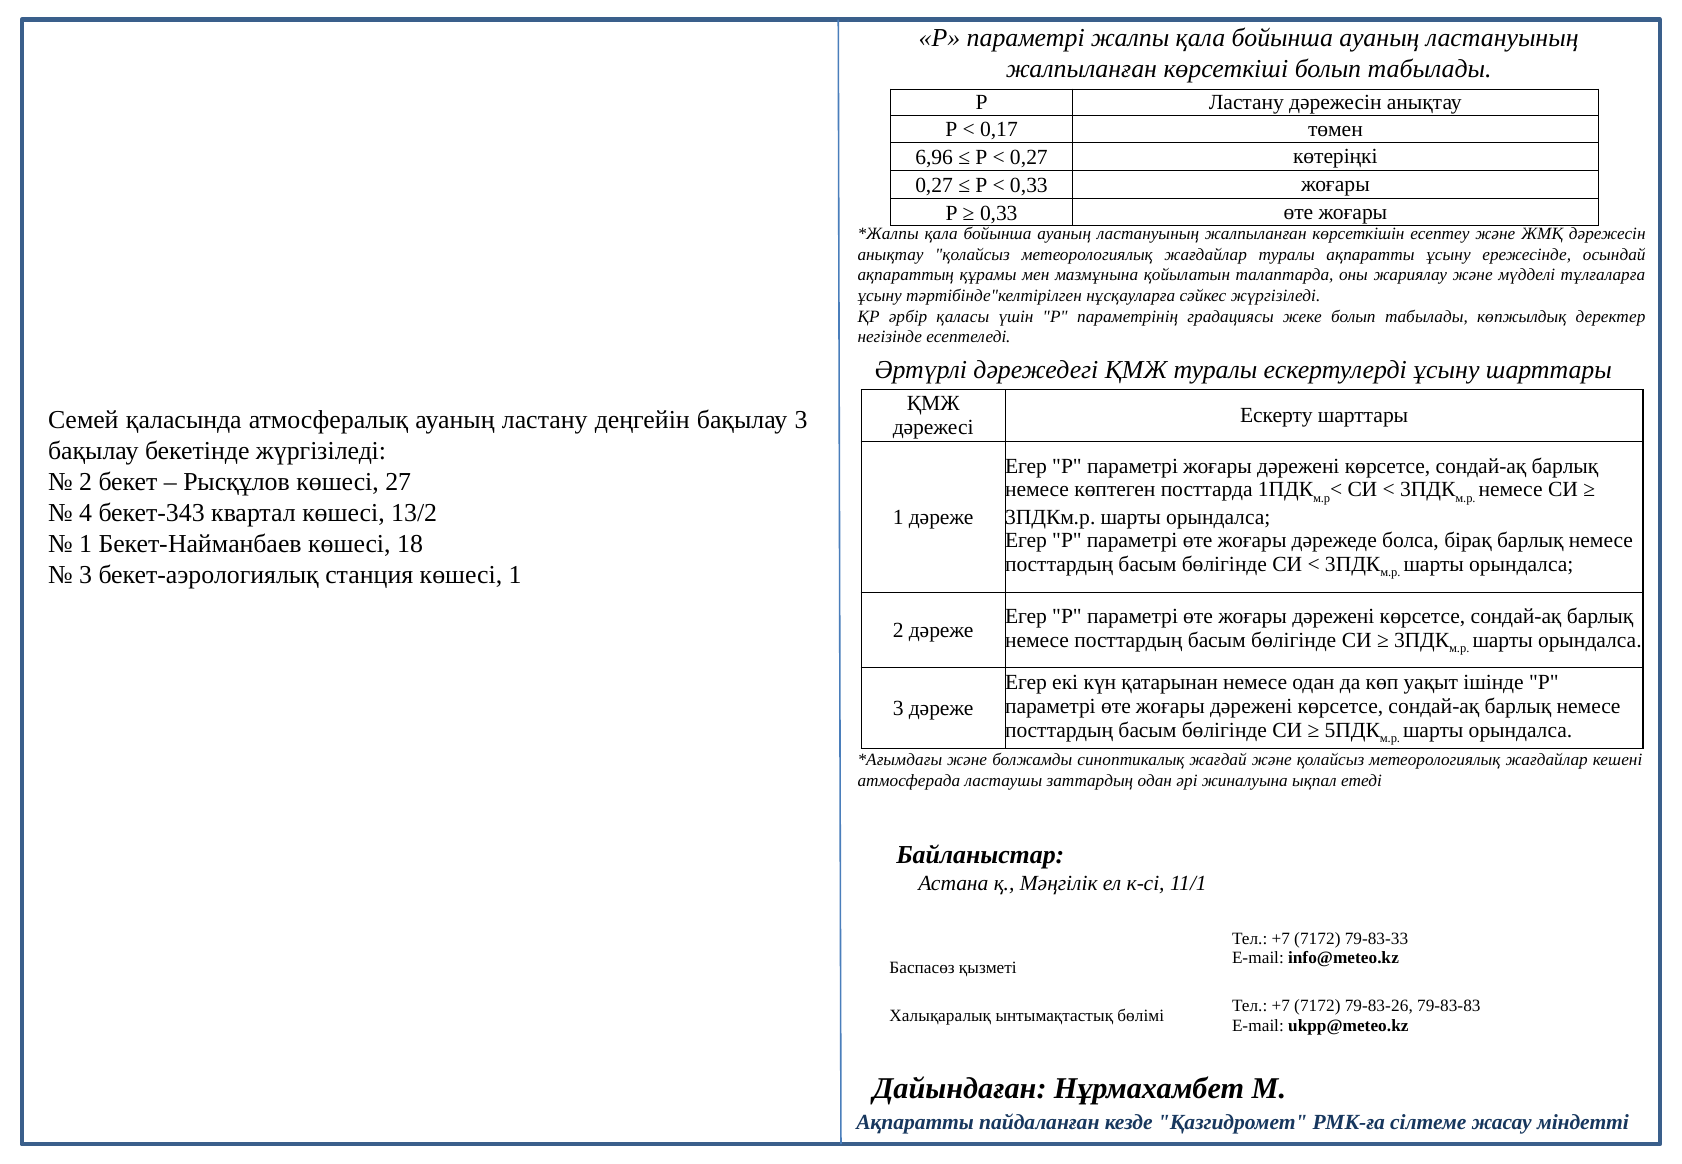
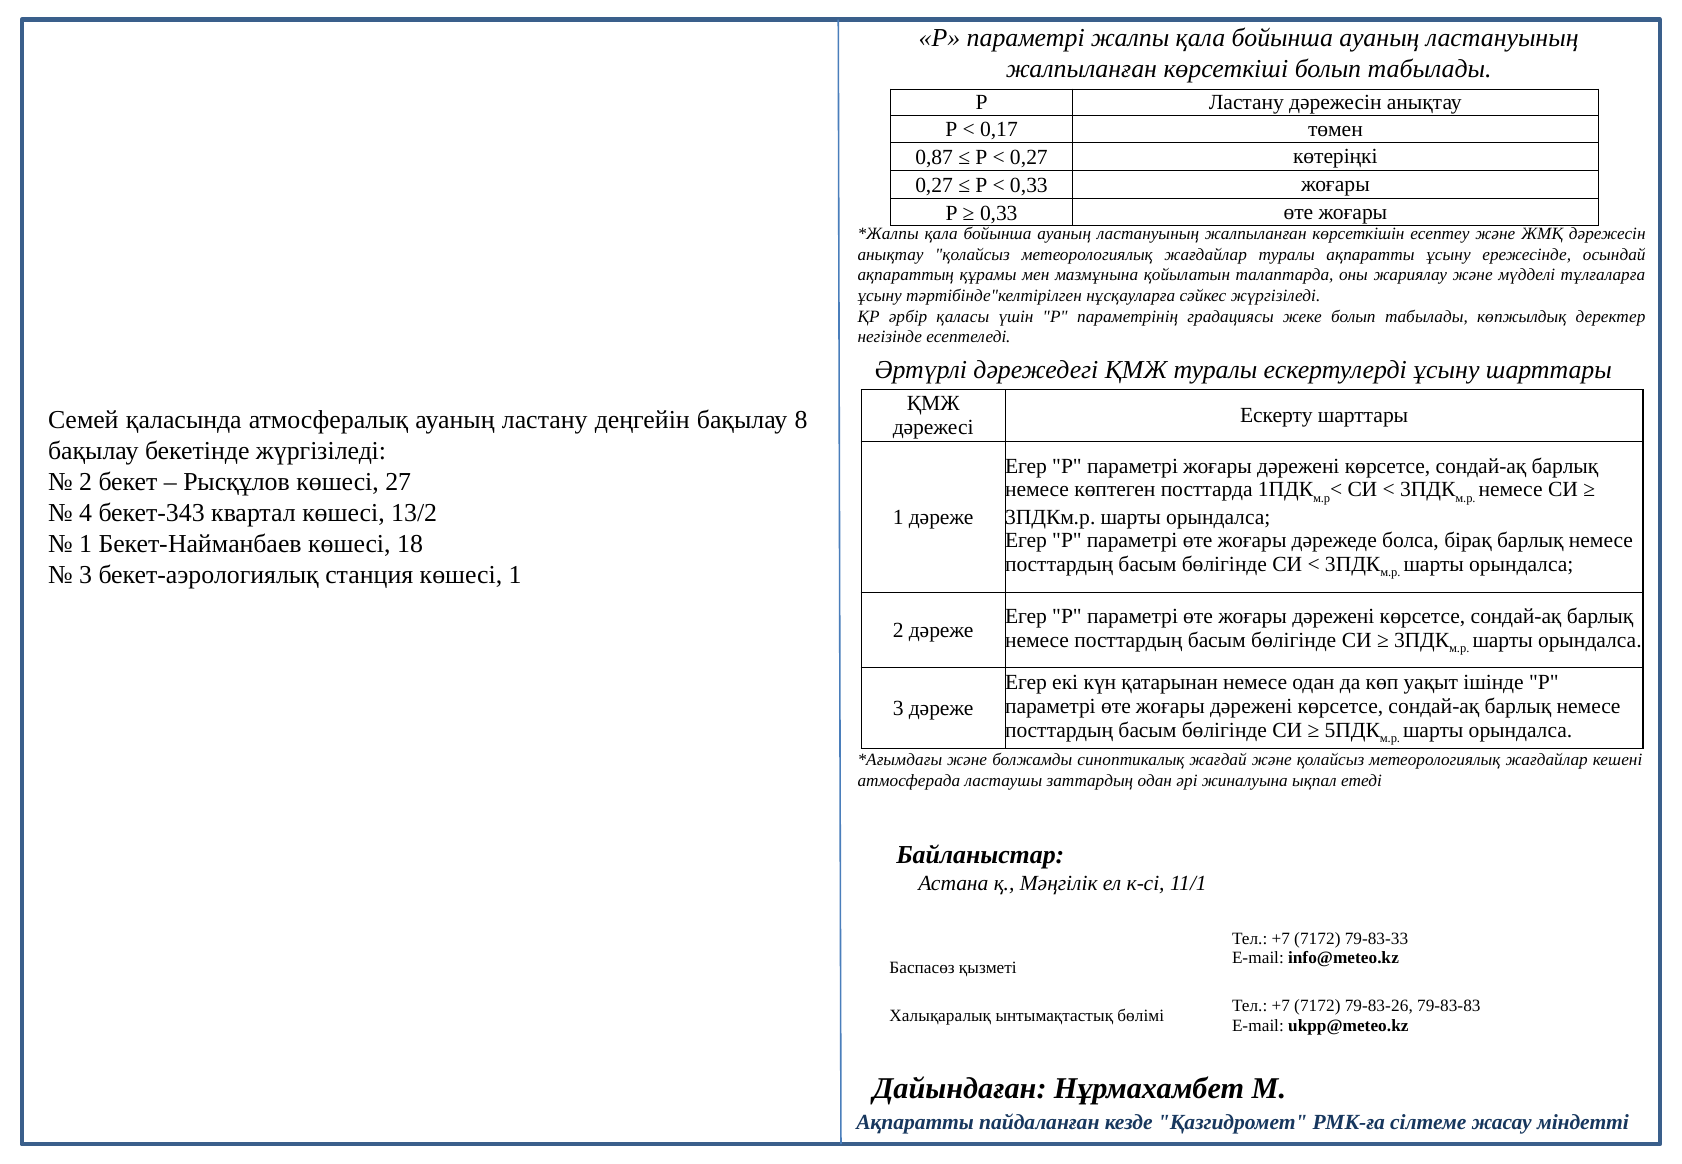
6,96: 6,96 -> 0,87
бақылау 3: 3 -> 8
